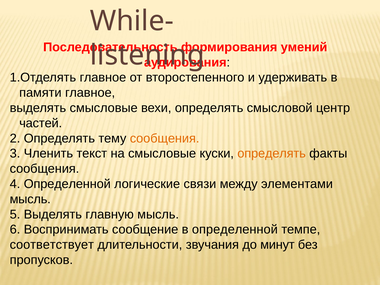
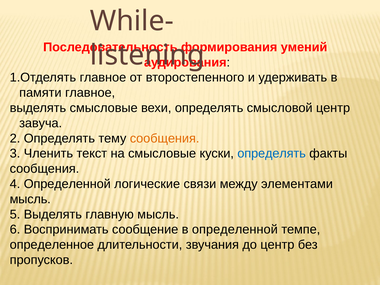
частей: частей -> завуча
определять at (272, 154) colour: orange -> blue
соответствует: соответствует -> определенное
до минут: минут -> центр
